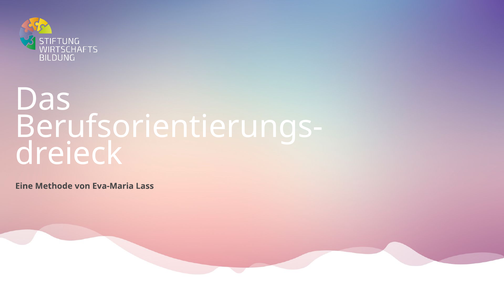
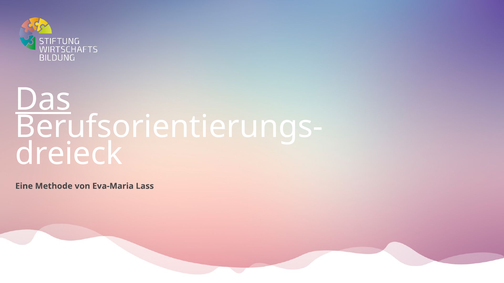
Das underline: none -> present
